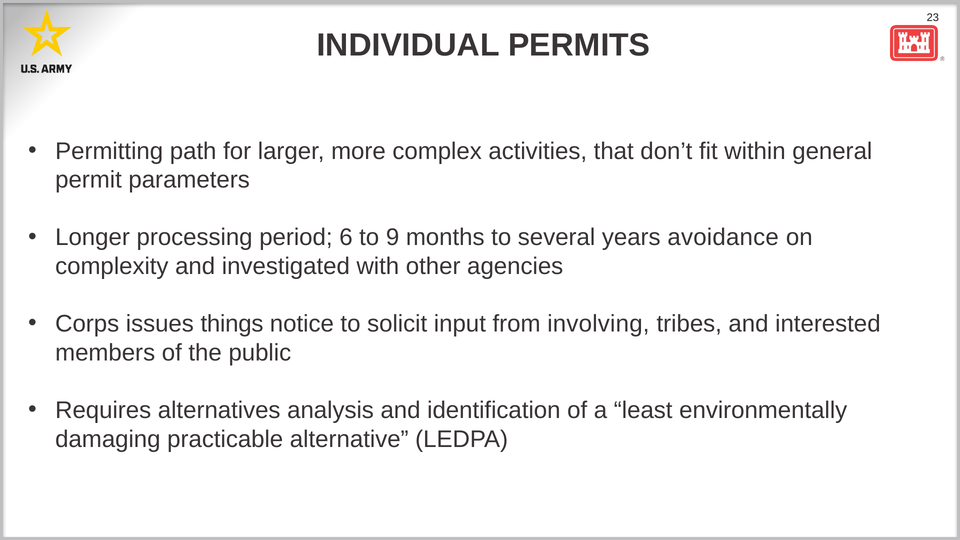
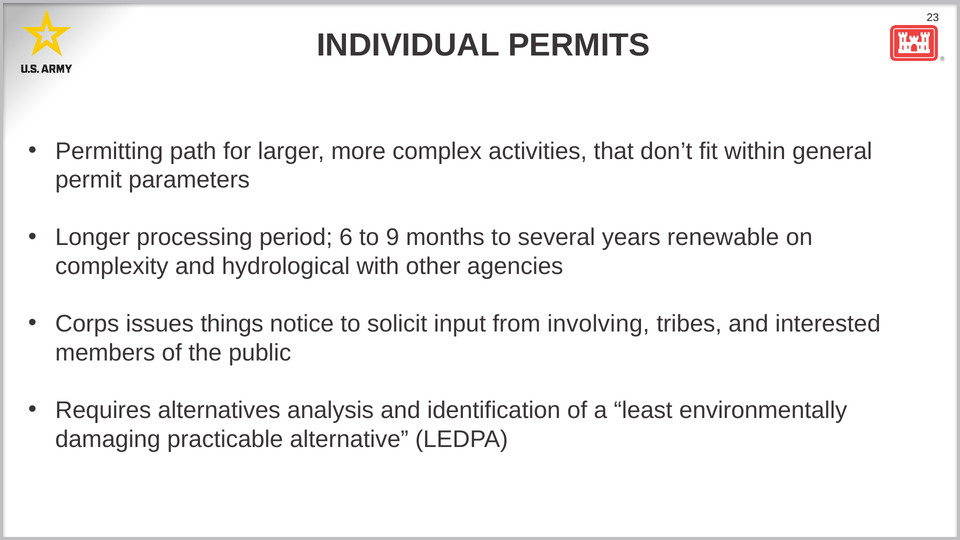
avoidance: avoidance -> renewable
investigated: investigated -> hydrological
